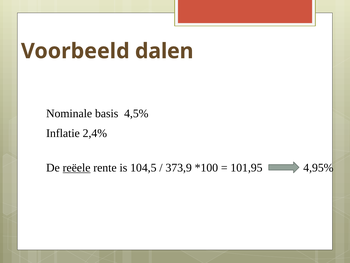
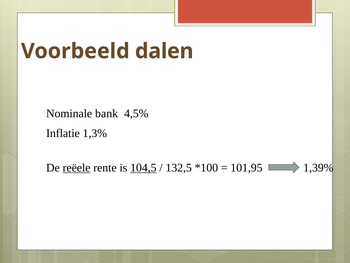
basis: basis -> bank
2,4%: 2,4% -> 1,3%
104,5 underline: none -> present
373,9: 373,9 -> 132,5
4,95%: 4,95% -> 1,39%
